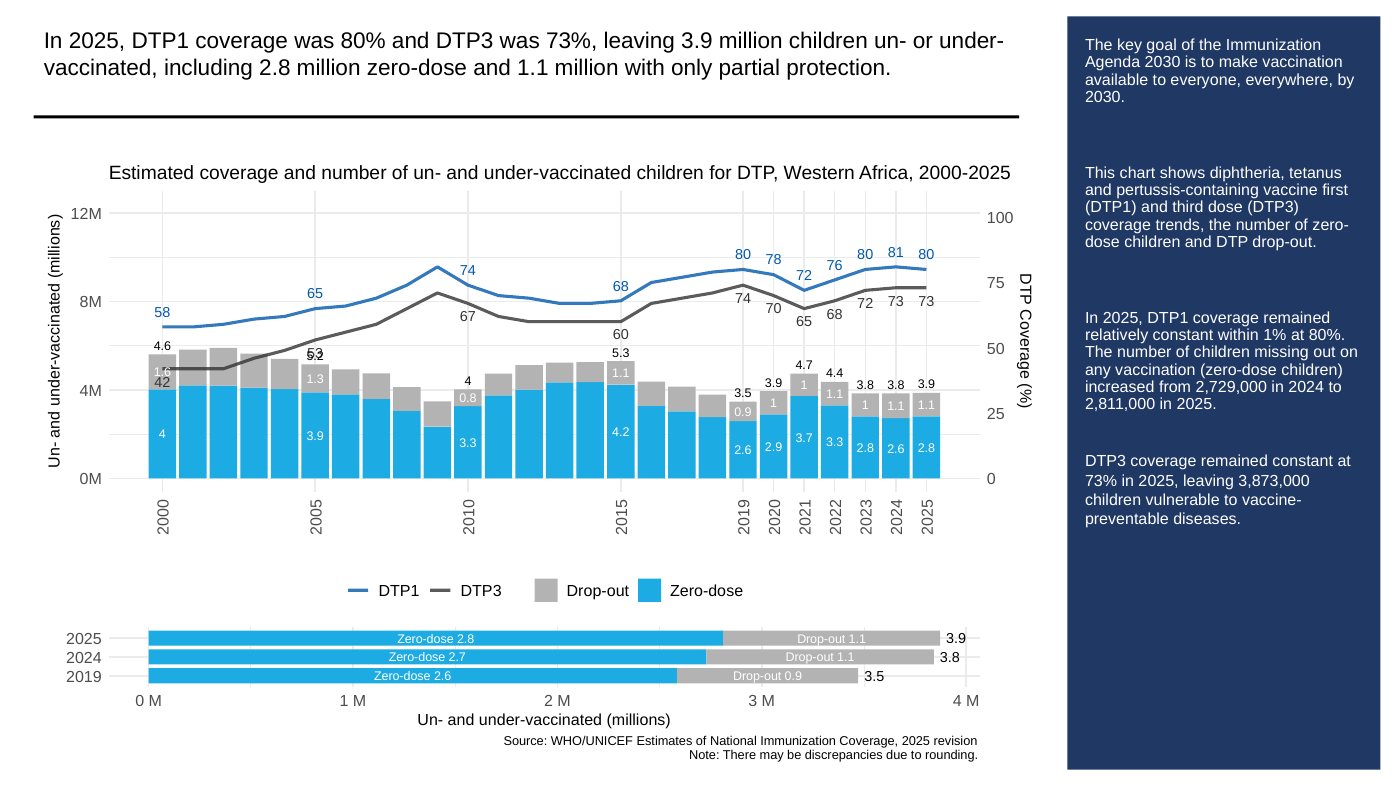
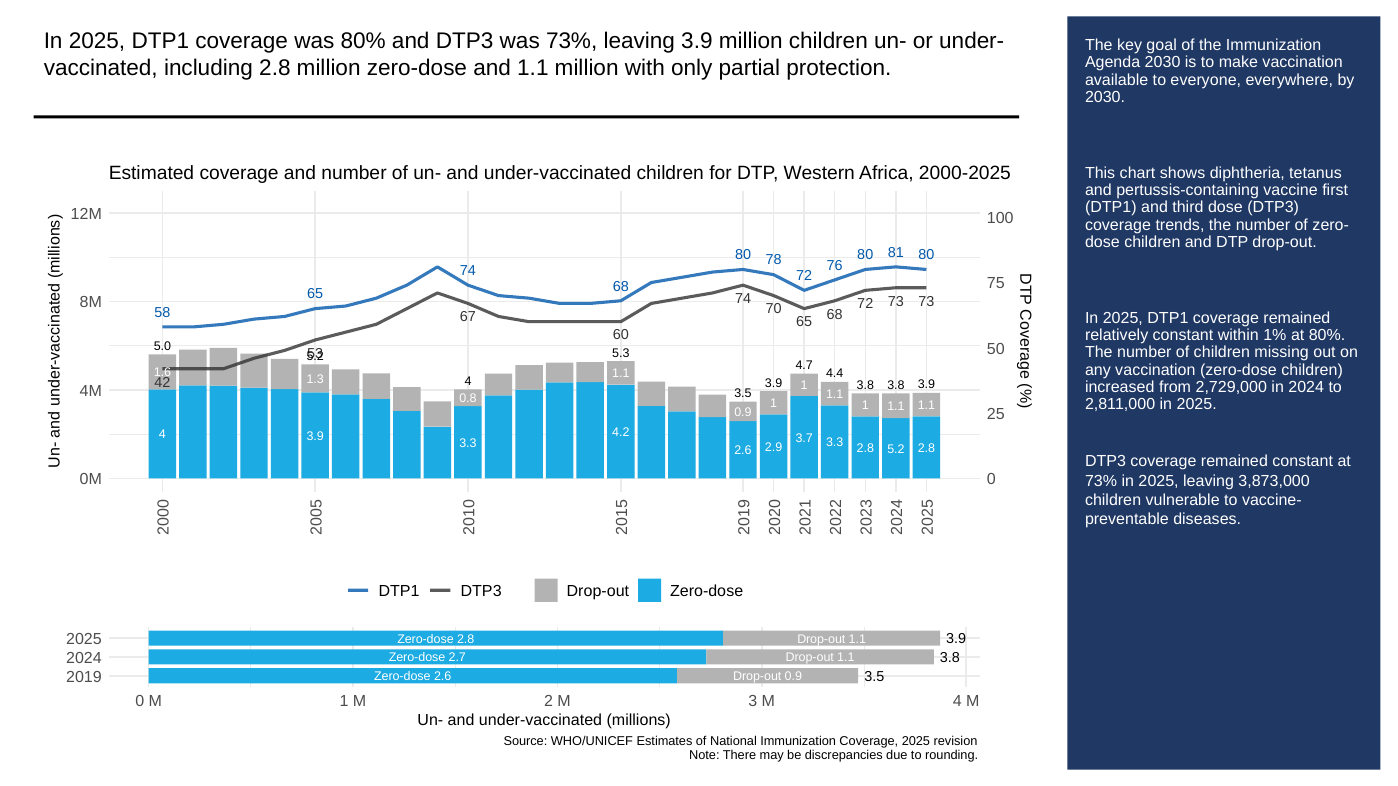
4.6: 4.6 -> 5.0
2.8 2.6: 2.6 -> 5.2
